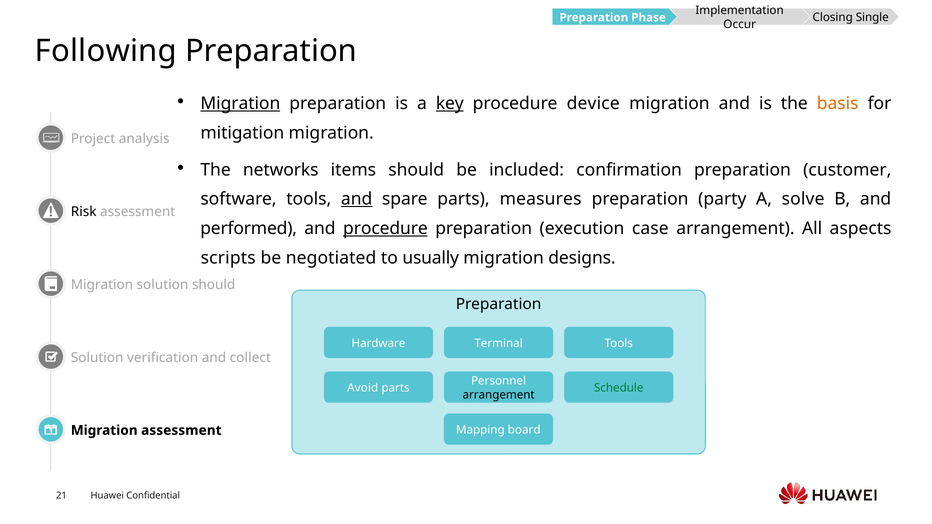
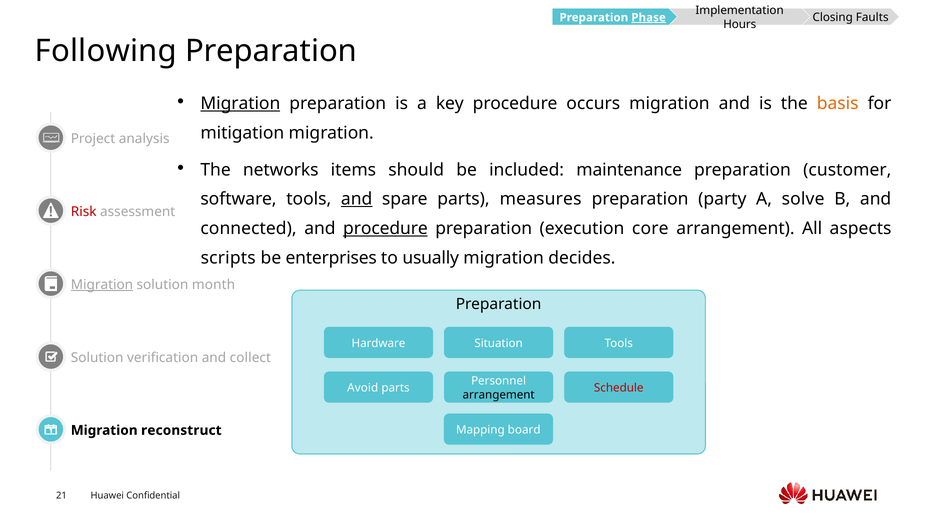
Single: Single -> Faults
Phase underline: none -> present
Occur: Occur -> Hours
key underline: present -> none
device: device -> occurs
confirmation: confirmation -> maintenance
Risk colour: black -> red
performed: performed -> connected
case: case -> core
negotiated: negotiated -> enterprises
designs: designs -> decides
Migration at (102, 285) underline: none -> present
solution should: should -> month
Terminal: Terminal -> Situation
Schedule colour: green -> red
Migration assessment: assessment -> reconstruct
